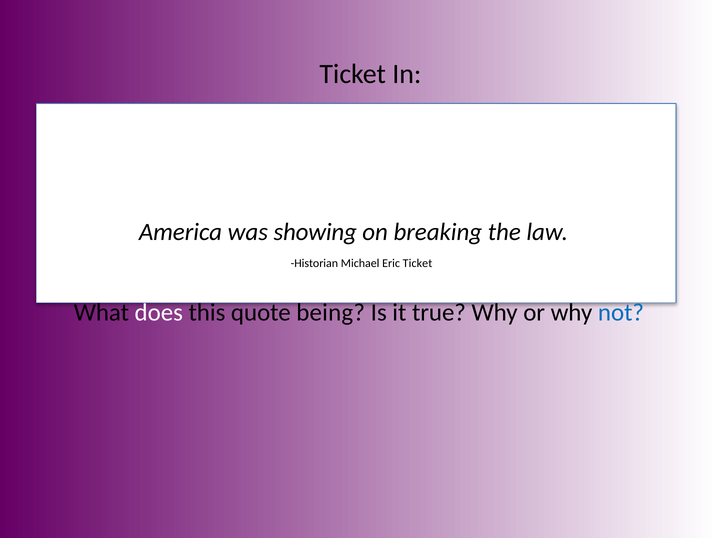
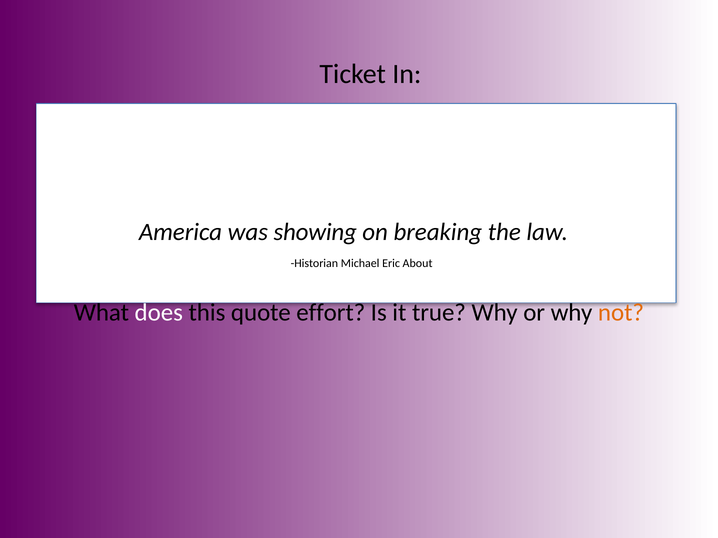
Eric Ticket: Ticket -> About
being: being -> effort
not colour: blue -> orange
